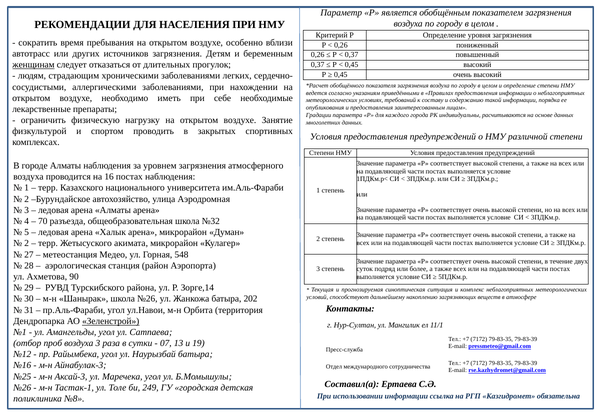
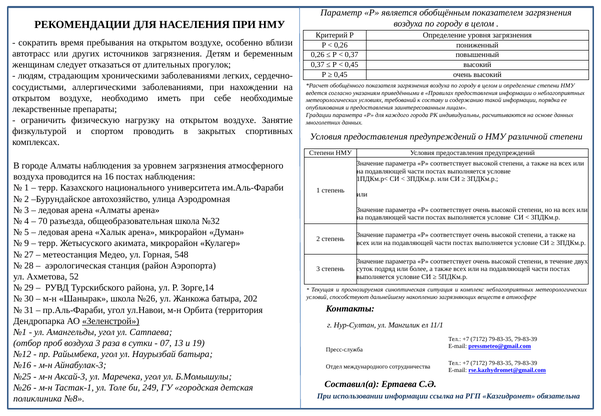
женщинам underline: present -> none
2 at (27, 243): 2 -> 9
90: 90 -> 52
